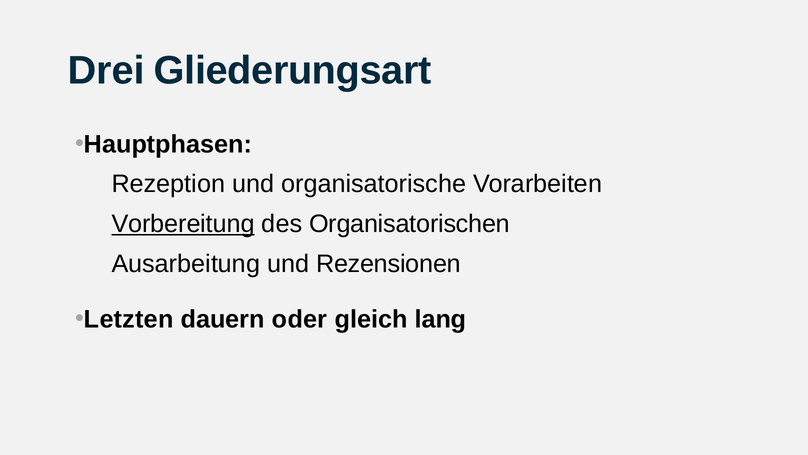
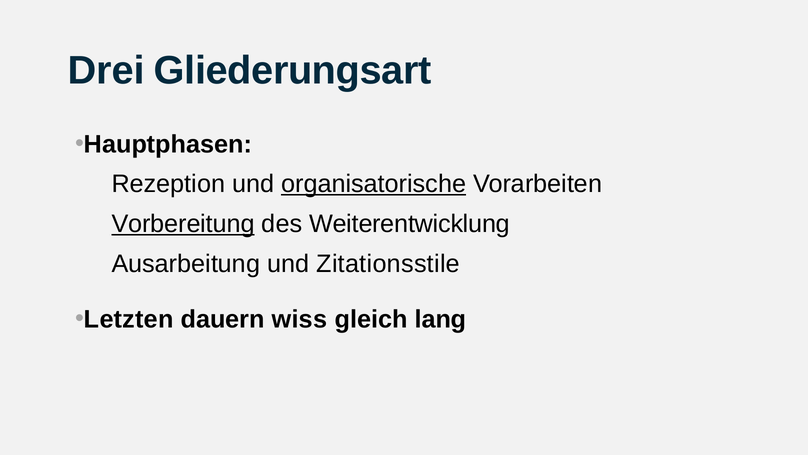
organisatorische underline: none -> present
Organisatorischen: Organisatorischen -> Weiterentwicklung
Rezensionen: Rezensionen -> Zitationsstile
oder: oder -> wiss
